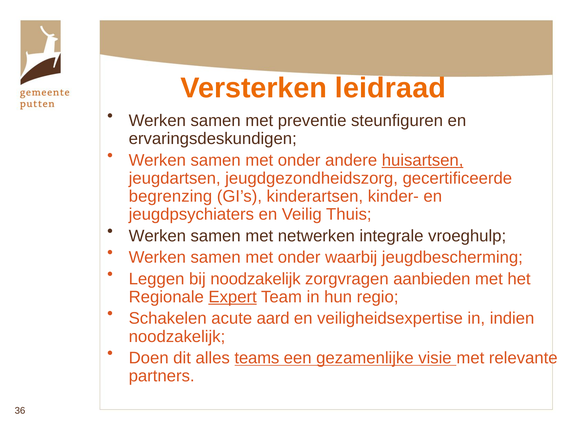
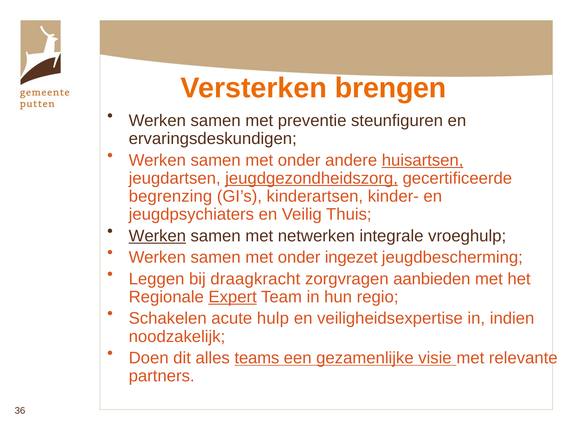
leidraad: leidraad -> brengen
jeugdgezondheidszorg underline: none -> present
Werken at (157, 236) underline: none -> present
waarbij: waarbij -> ingezet
bij noodzakelijk: noodzakelijk -> draagkracht
aard: aard -> hulp
